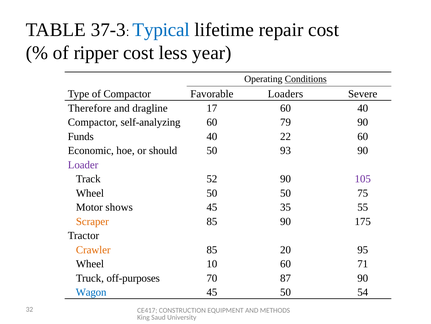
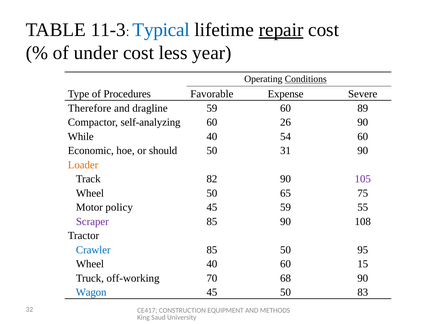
37-3: 37-3 -> 11-3
repair underline: none -> present
ripper: ripper -> under
of Compactor: Compactor -> Procedures
Loaders: Loaders -> Expense
dragline 17: 17 -> 59
60 40: 40 -> 89
79: 79 -> 26
Funds: Funds -> While
22: 22 -> 54
93: 93 -> 31
Loader colour: purple -> orange
52: 52 -> 82
50 50: 50 -> 65
shows: shows -> policy
45 35: 35 -> 59
Scraper colour: orange -> purple
175: 175 -> 108
Crawler colour: orange -> blue
85 20: 20 -> 50
Wheel 10: 10 -> 40
71: 71 -> 15
off-purposes: off-purposes -> off-working
87: 87 -> 68
54: 54 -> 83
